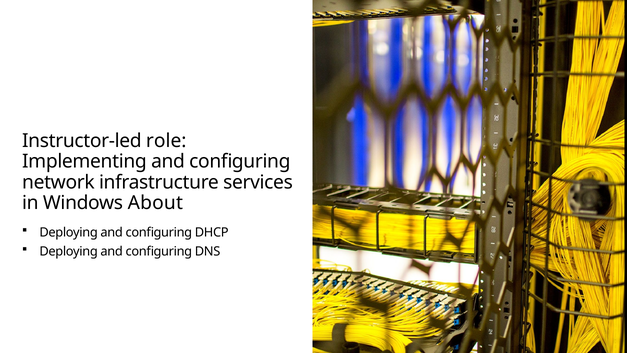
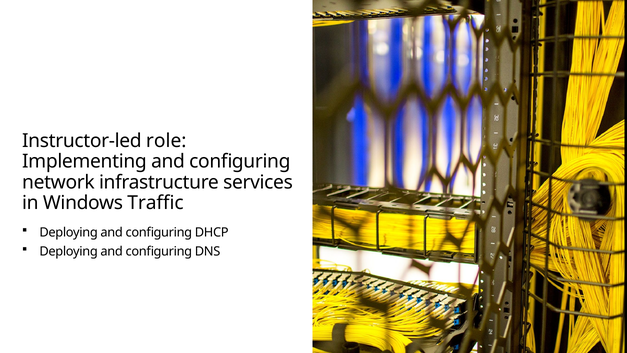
About: About -> Traffic
